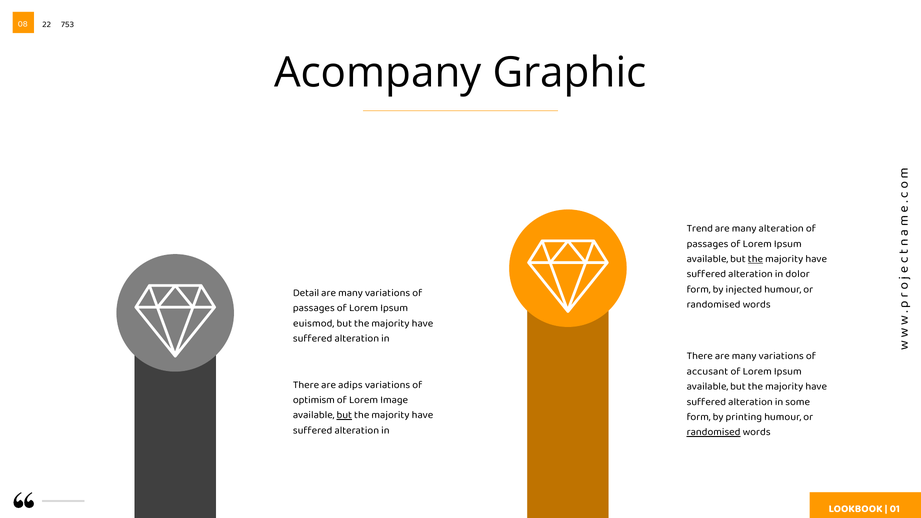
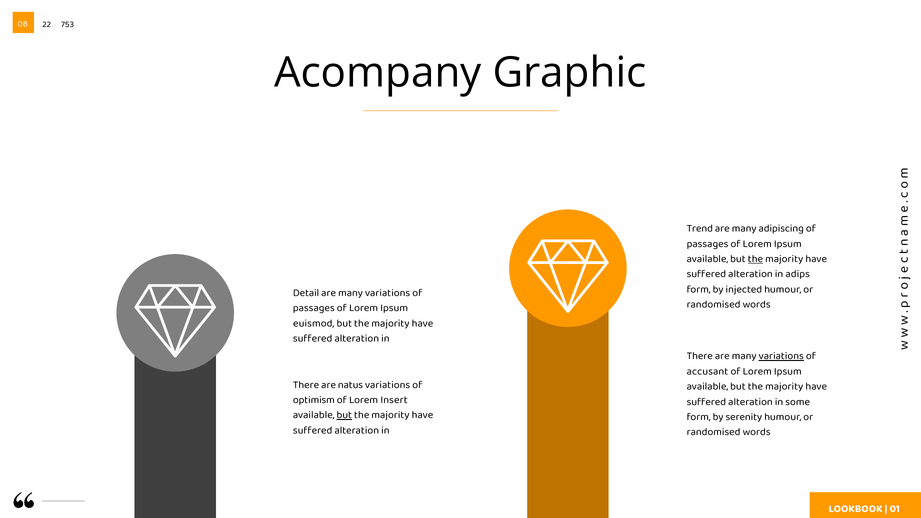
many alteration: alteration -> adipiscing
dolor: dolor -> adips
variations at (781, 356) underline: none -> present
adips: adips -> natus
Image: Image -> Insert
printing: printing -> serenity
randomised at (714, 432) underline: present -> none
